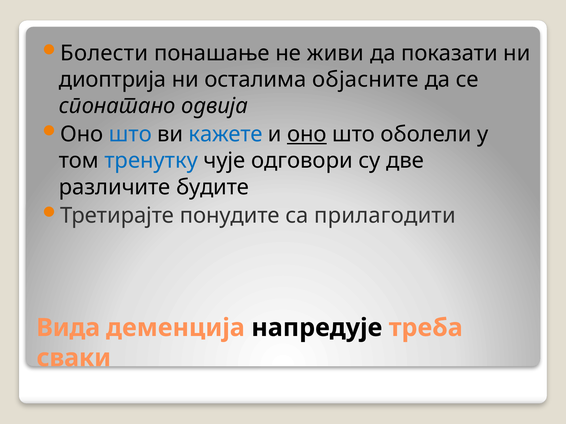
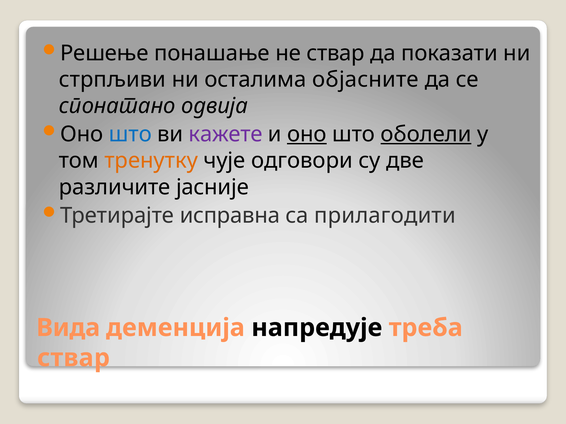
Болести: Болести -> Решење
не живи: живи -> ствар
диоптрија: диоптрија -> стрпљиви
кажете colour: blue -> purple
оболели underline: none -> present
тренутку colour: blue -> orange
будите: будите -> јасније
понудите: понудите -> исправна
сваки at (74, 358): сваки -> ствар
